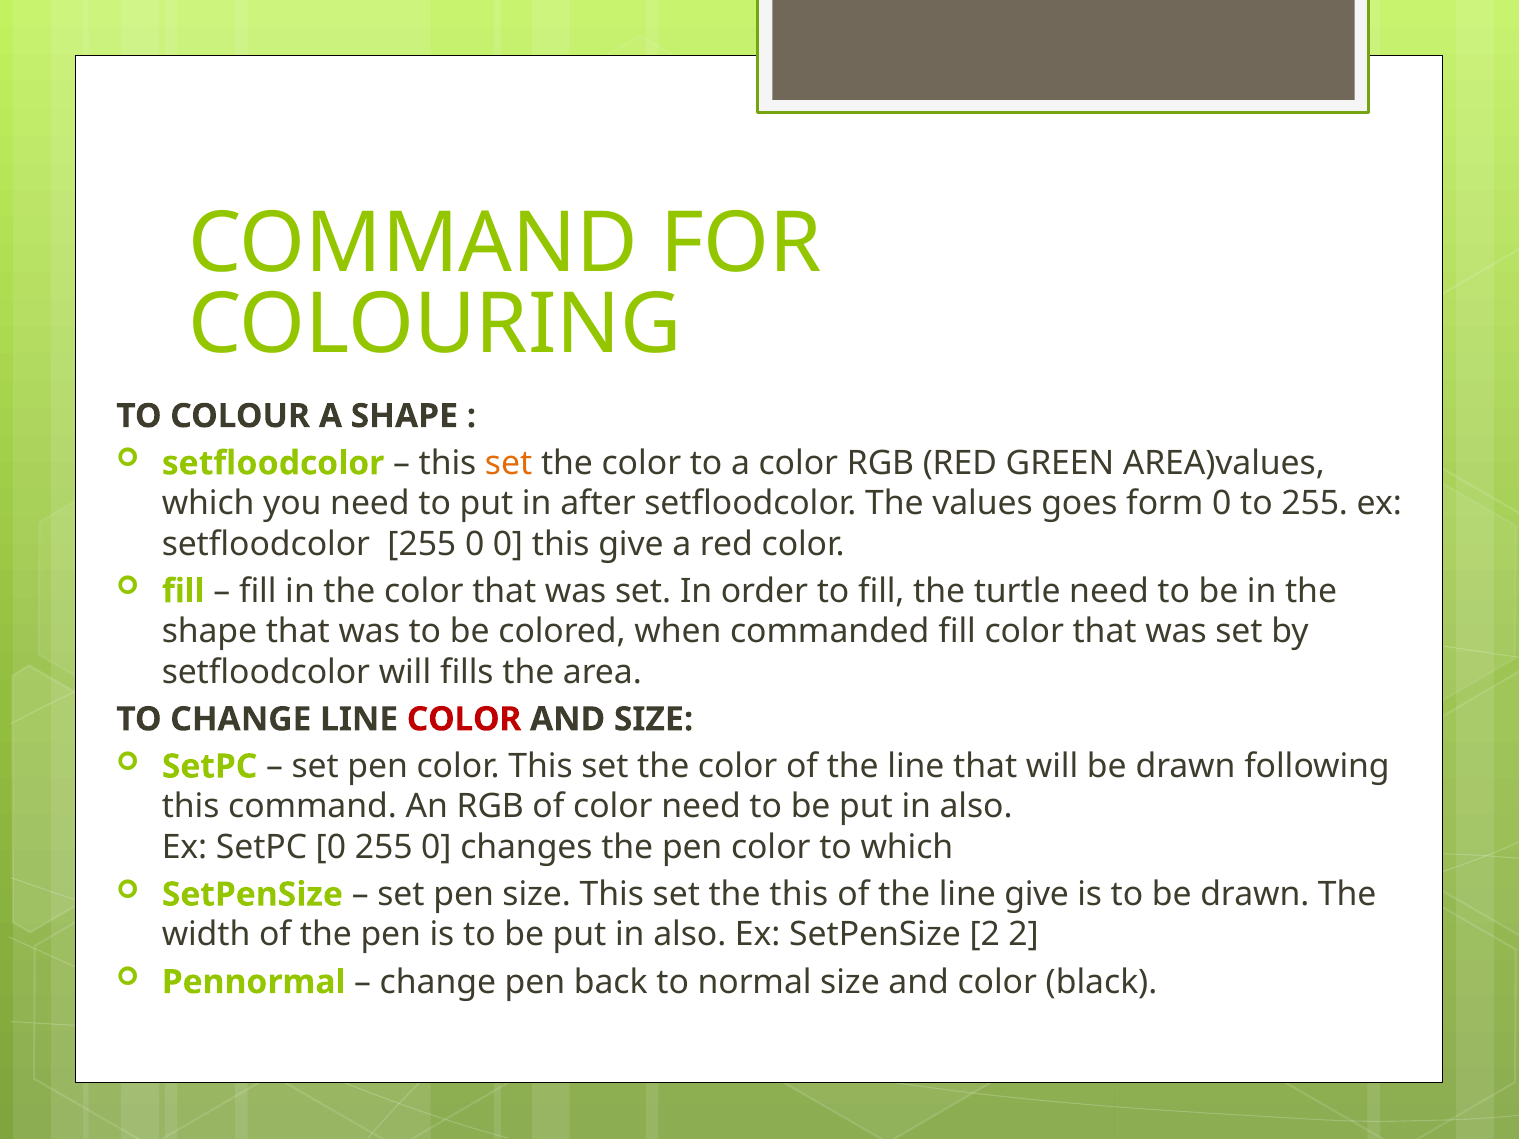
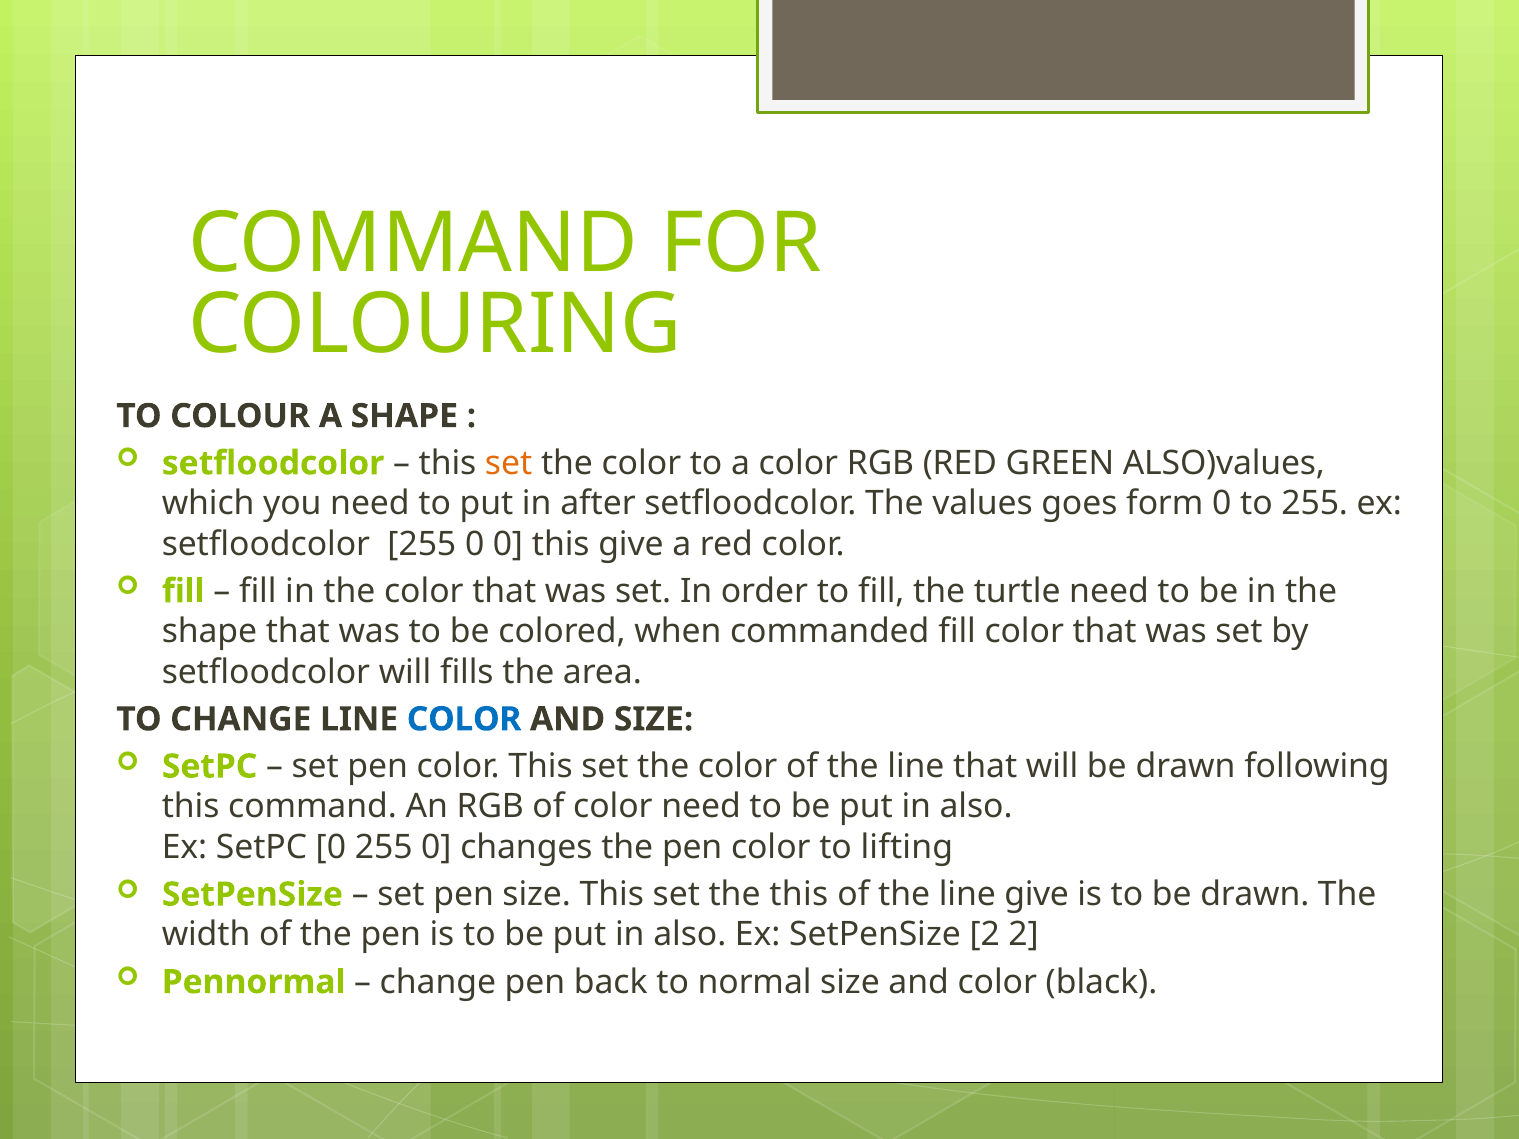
AREA)values: AREA)values -> ALSO)values
COLOR at (464, 719) colour: red -> blue
to which: which -> lifting
